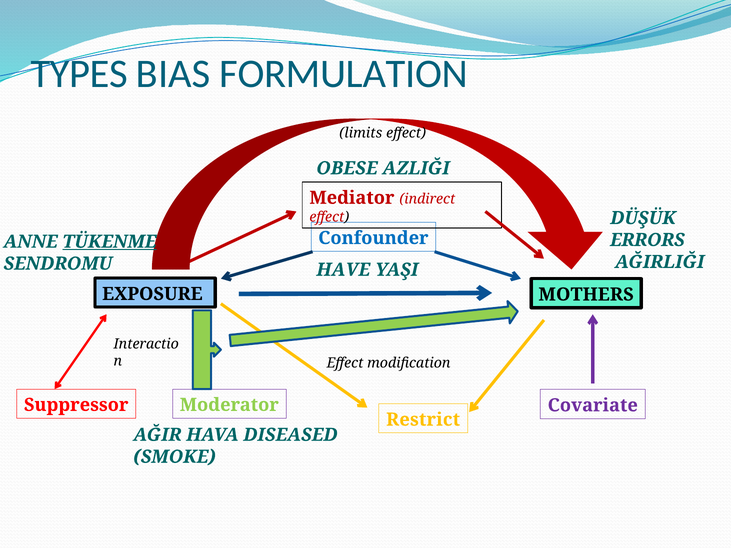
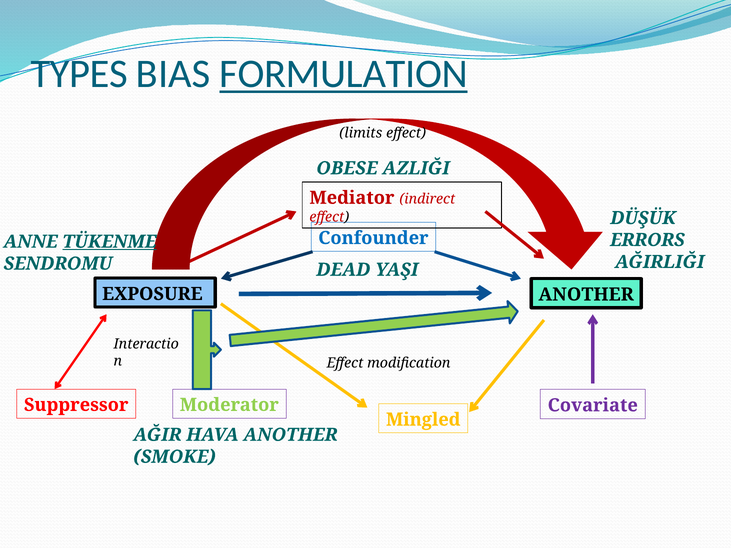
FORMULATION underline: none -> present
HAVE: HAVE -> DEAD
EXPOSURE MOTHERS: MOTHERS -> ANOTHER
Restrict: Restrict -> Mingled
HAVA DISEASED: DISEASED -> ANOTHER
